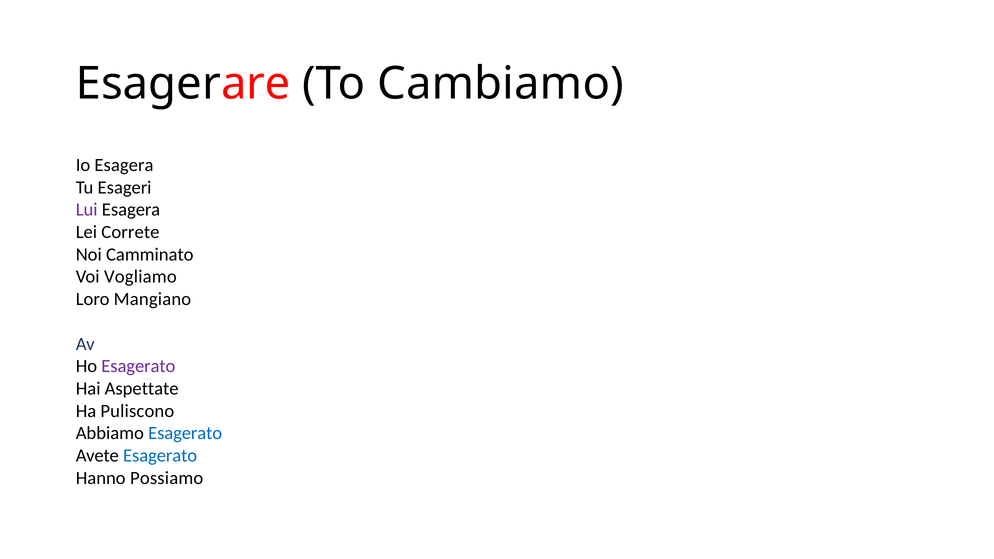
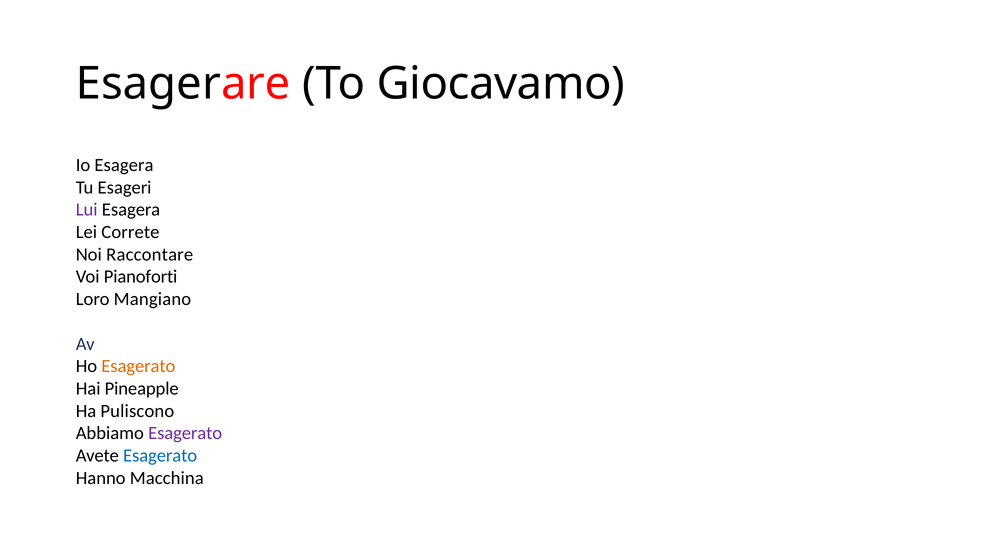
Cambiamo: Cambiamo -> Giocavamo
Camminato: Camminato -> Raccontare
Vogliamo: Vogliamo -> Pianoforti
Esagerato at (138, 366) colour: purple -> orange
Aspettate: Aspettate -> Pineapple
Esagerato at (185, 433) colour: blue -> purple
Possiamo: Possiamo -> Macchina
